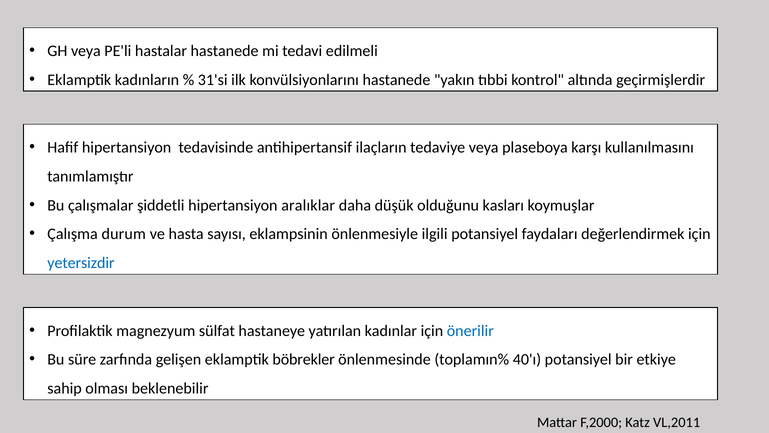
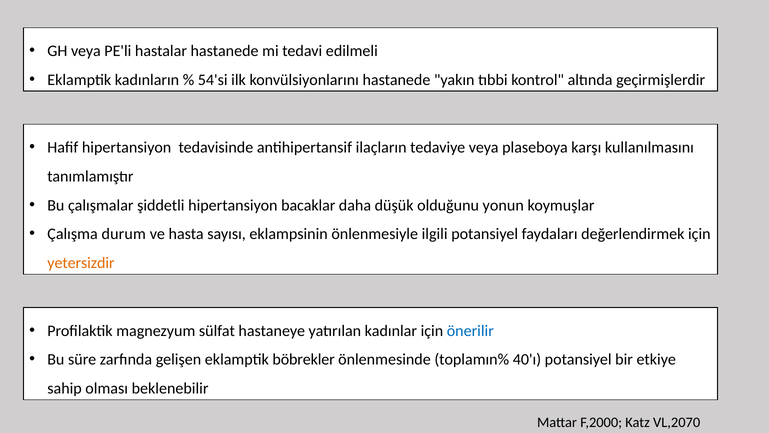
31'si: 31'si -> 54'si
aralıklar: aralıklar -> bacaklar
kasları: kasları -> yonun
yetersizdir colour: blue -> orange
VL,2011: VL,2011 -> VL,2070
